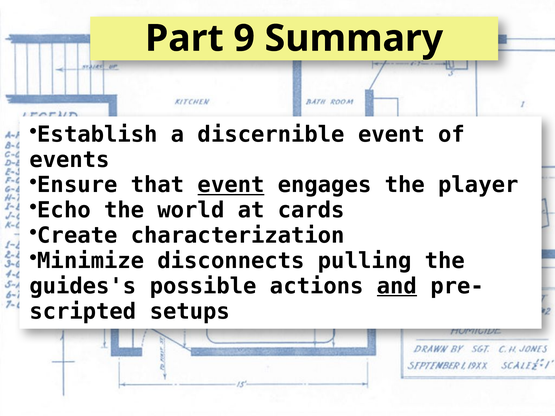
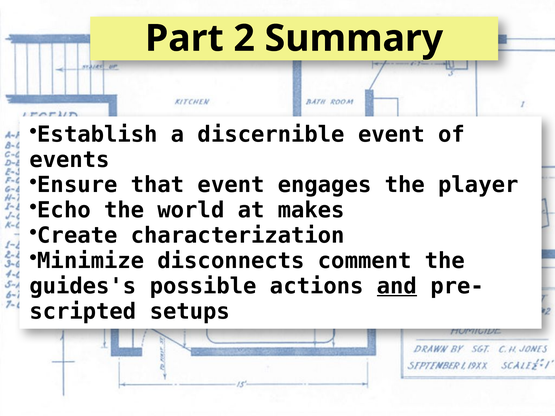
9: 9 -> 2
event at (231, 185) underline: present -> none
cards: cards -> makes
pulling: pulling -> comment
